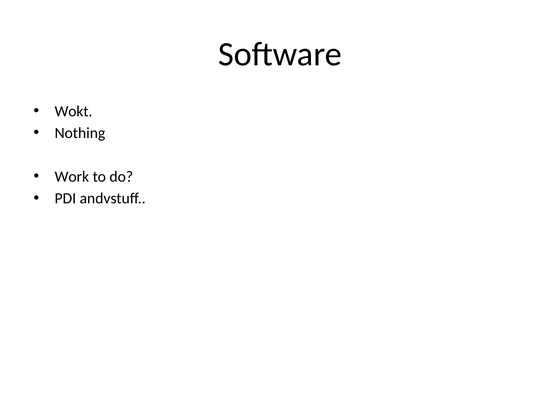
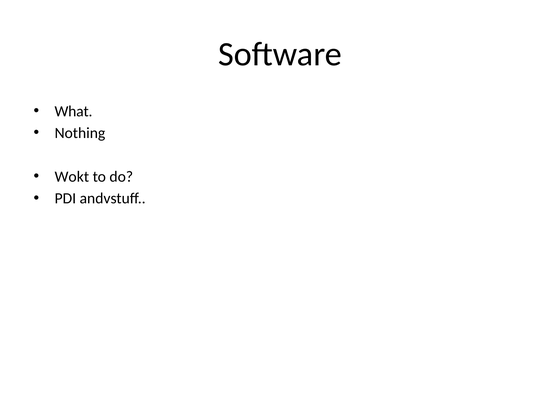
Wokt: Wokt -> What
Work: Work -> Wokt
